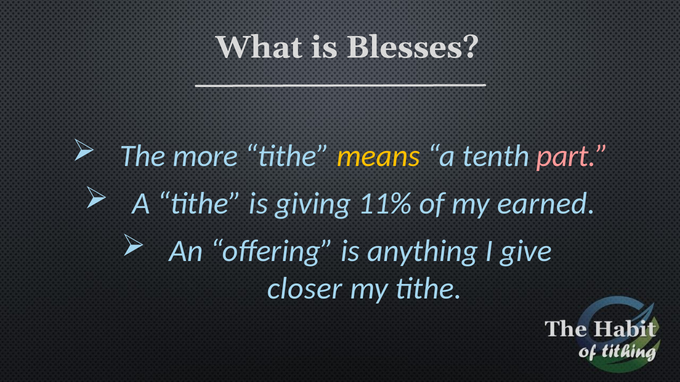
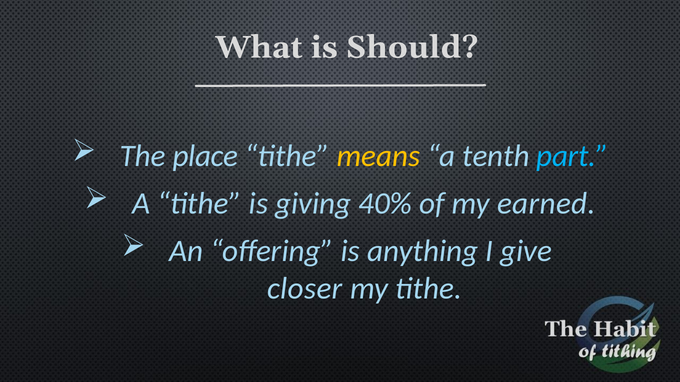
Blesses: Blesses -> Should
more: more -> place
part colour: pink -> light blue
11%: 11% -> 40%
